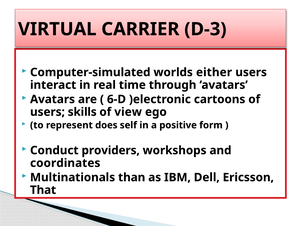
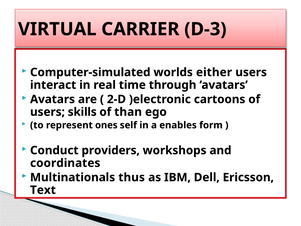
6-D: 6-D -> 2-D
view: view -> than
does: does -> ones
positive: positive -> enables
than: than -> thus
That: That -> Text
